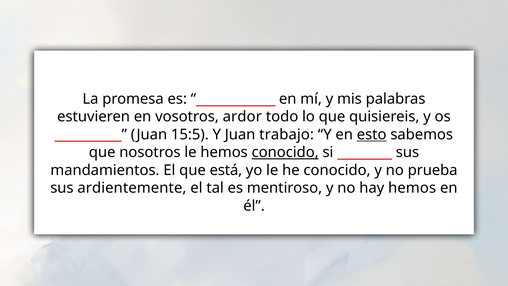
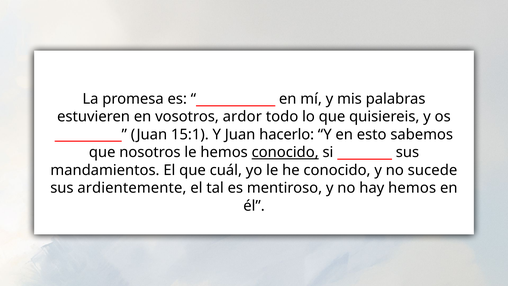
15:5: 15:5 -> 15:1
trabajo: trabajo -> hacerlo
esto underline: present -> none
está: está -> cuál
prueba: prueba -> sucede
